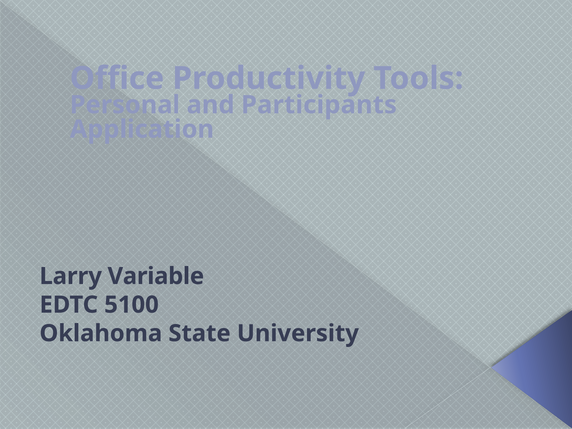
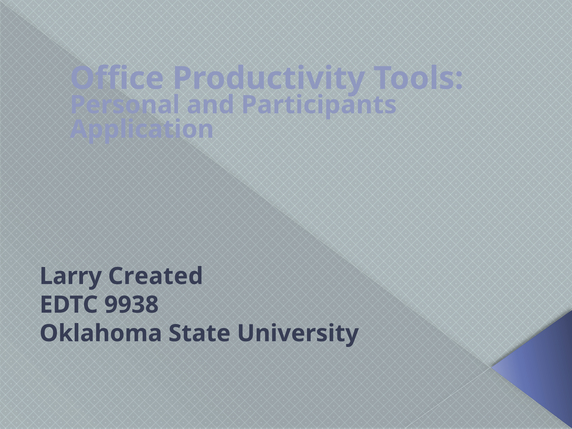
Variable: Variable -> Created
5100: 5100 -> 9938
